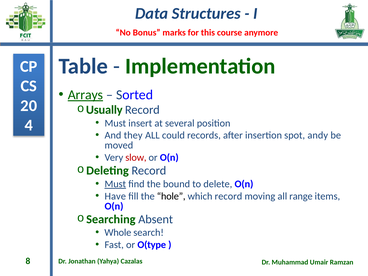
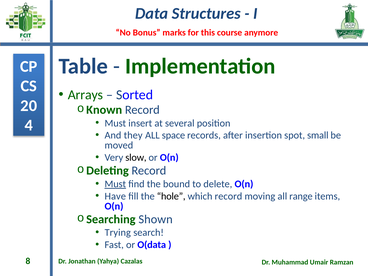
Arrays underline: present -> none
Usually: Usually -> Known
could: could -> space
andy: andy -> small
slow colour: red -> black
Absent: Absent -> Shown
Whole: Whole -> Trying
O(type: O(type -> O(data
